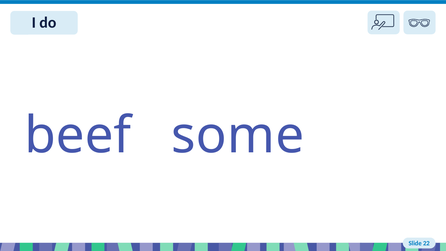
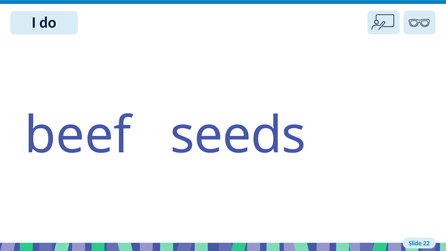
some: some -> seeds
